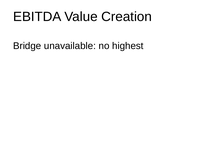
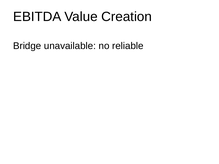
highest: highest -> reliable
